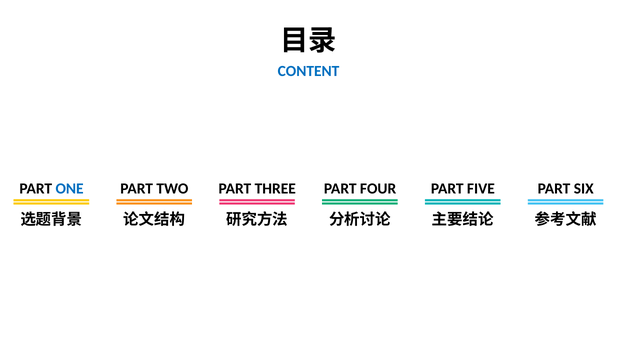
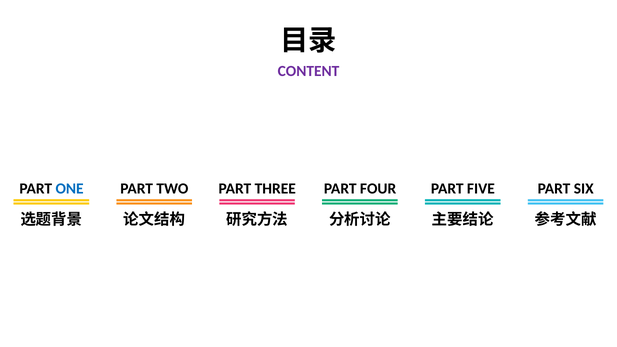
CONTENT colour: blue -> purple
